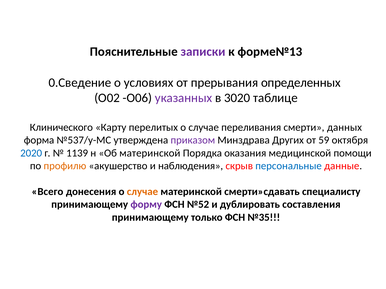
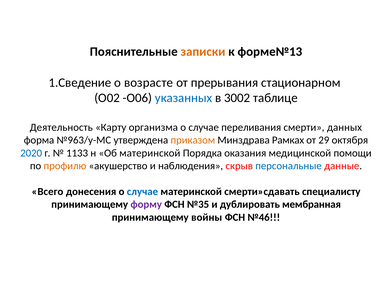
записки colour: purple -> orange
0.Сведение: 0.Сведение -> 1.Сведение
условиях: условиях -> возрасте
определенных: определенных -> стационарном
указанных colour: purple -> blue
3020: 3020 -> 3002
Клинического: Клинического -> Деятельность
перелитых: перелитых -> организма
№537/у-МС: №537/у-МС -> №963/у-МС
приказом colour: purple -> orange
Других: Других -> Рамках
59: 59 -> 29
1139: 1139 -> 1133
случае at (142, 192) colour: orange -> blue
№52: №52 -> №35
составления: составления -> мембранная
только: только -> войны
№35: №35 -> №46
